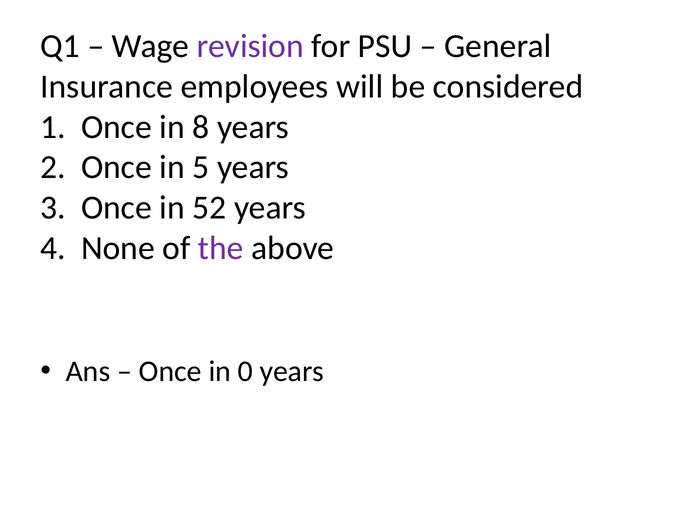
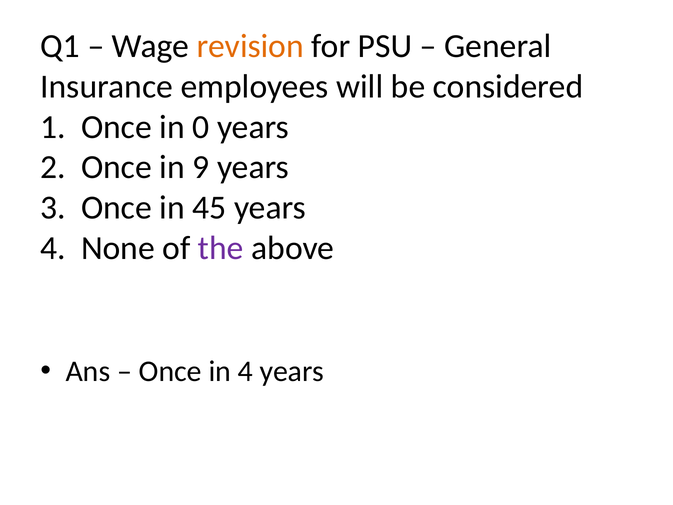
revision colour: purple -> orange
8: 8 -> 0
5: 5 -> 9
52: 52 -> 45
in 0: 0 -> 4
